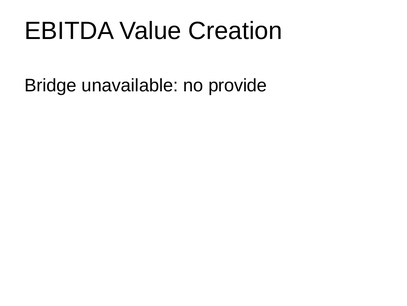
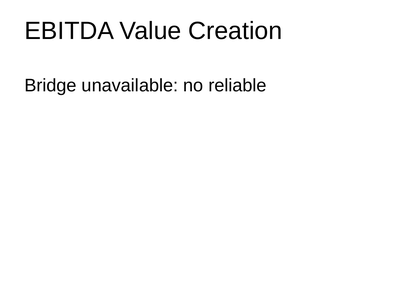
provide: provide -> reliable
